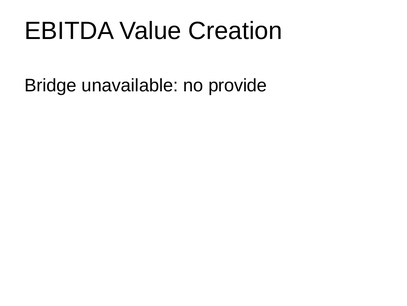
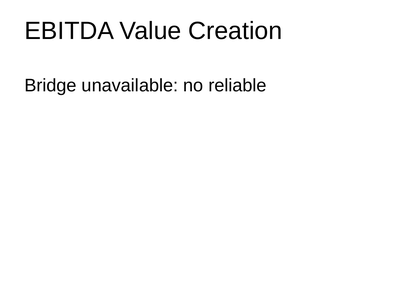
provide: provide -> reliable
